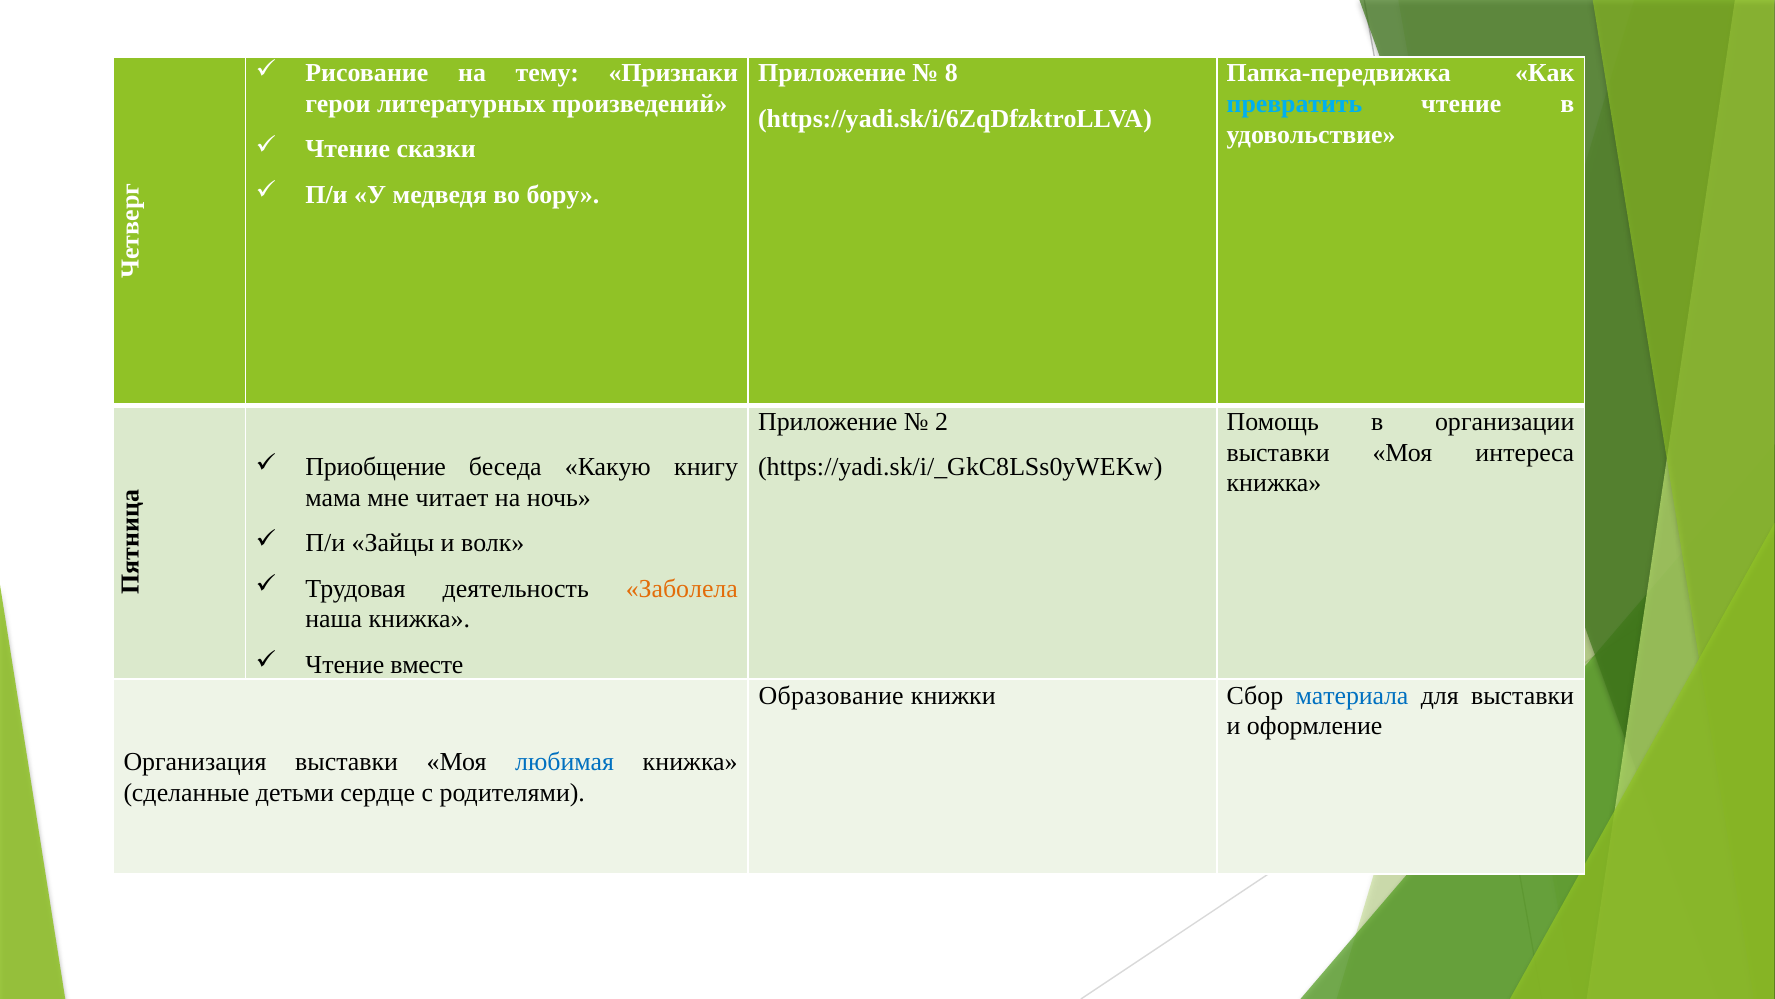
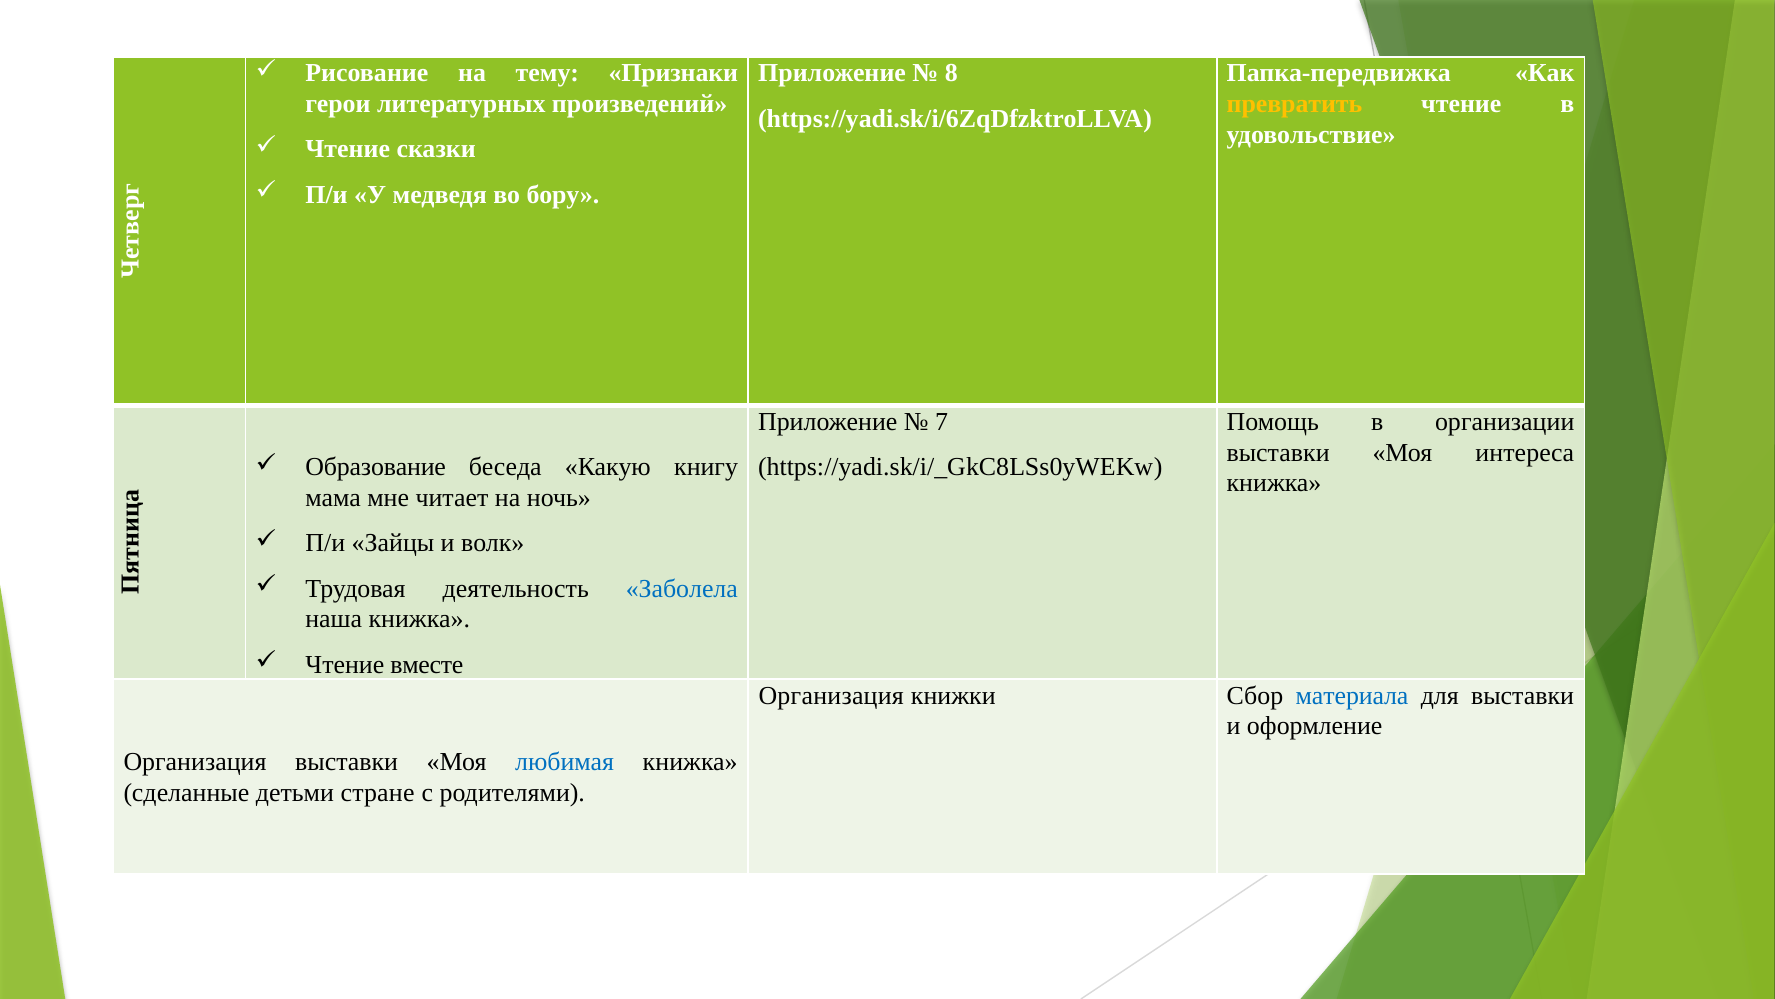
превратить colour: light blue -> yellow
2: 2 -> 7
Приобщение: Приобщение -> Образование
Заболела colour: orange -> blue
Образование at (831, 695): Образование -> Организация
сердце: сердце -> стране
